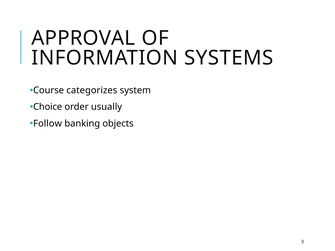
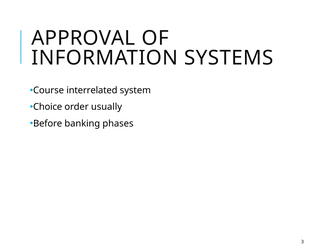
categorizes: categorizes -> interrelated
Follow: Follow -> Before
objects: objects -> phases
